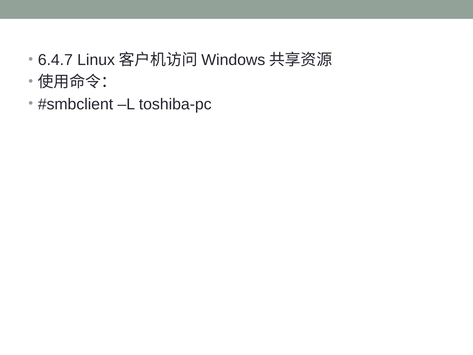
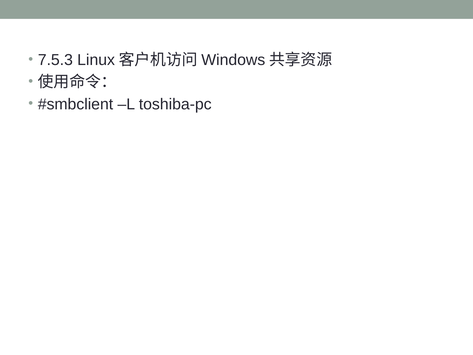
6.4.7: 6.4.7 -> 7.5.3
